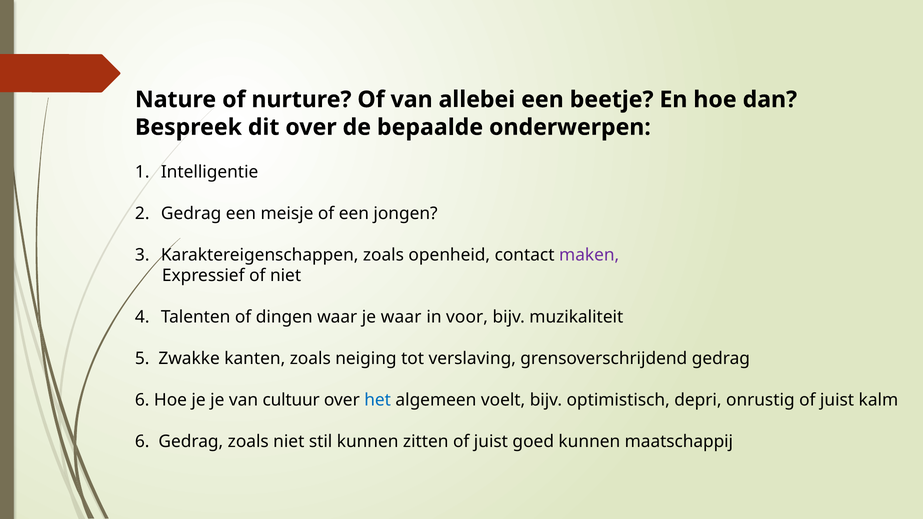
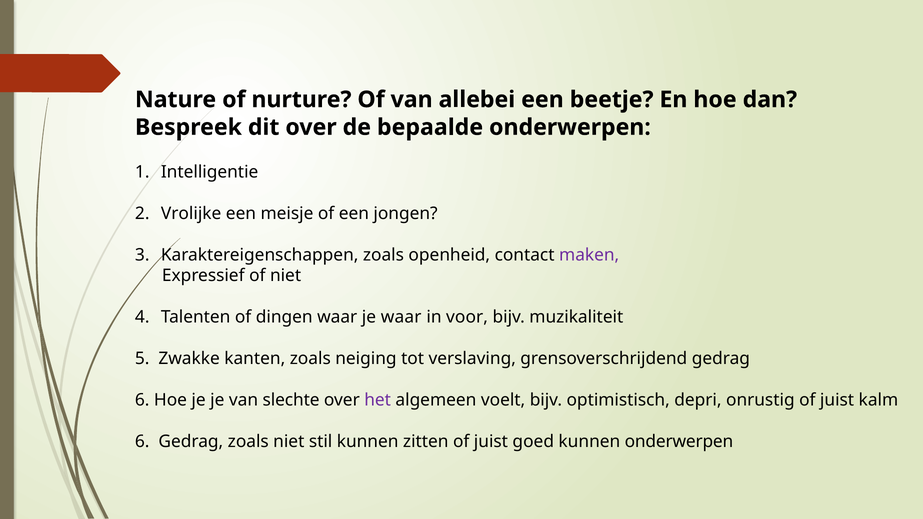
Gedrag at (191, 213): Gedrag -> Vrolijke
cultuur: cultuur -> slechte
het colour: blue -> purple
kunnen maatschappij: maatschappij -> onderwerpen
